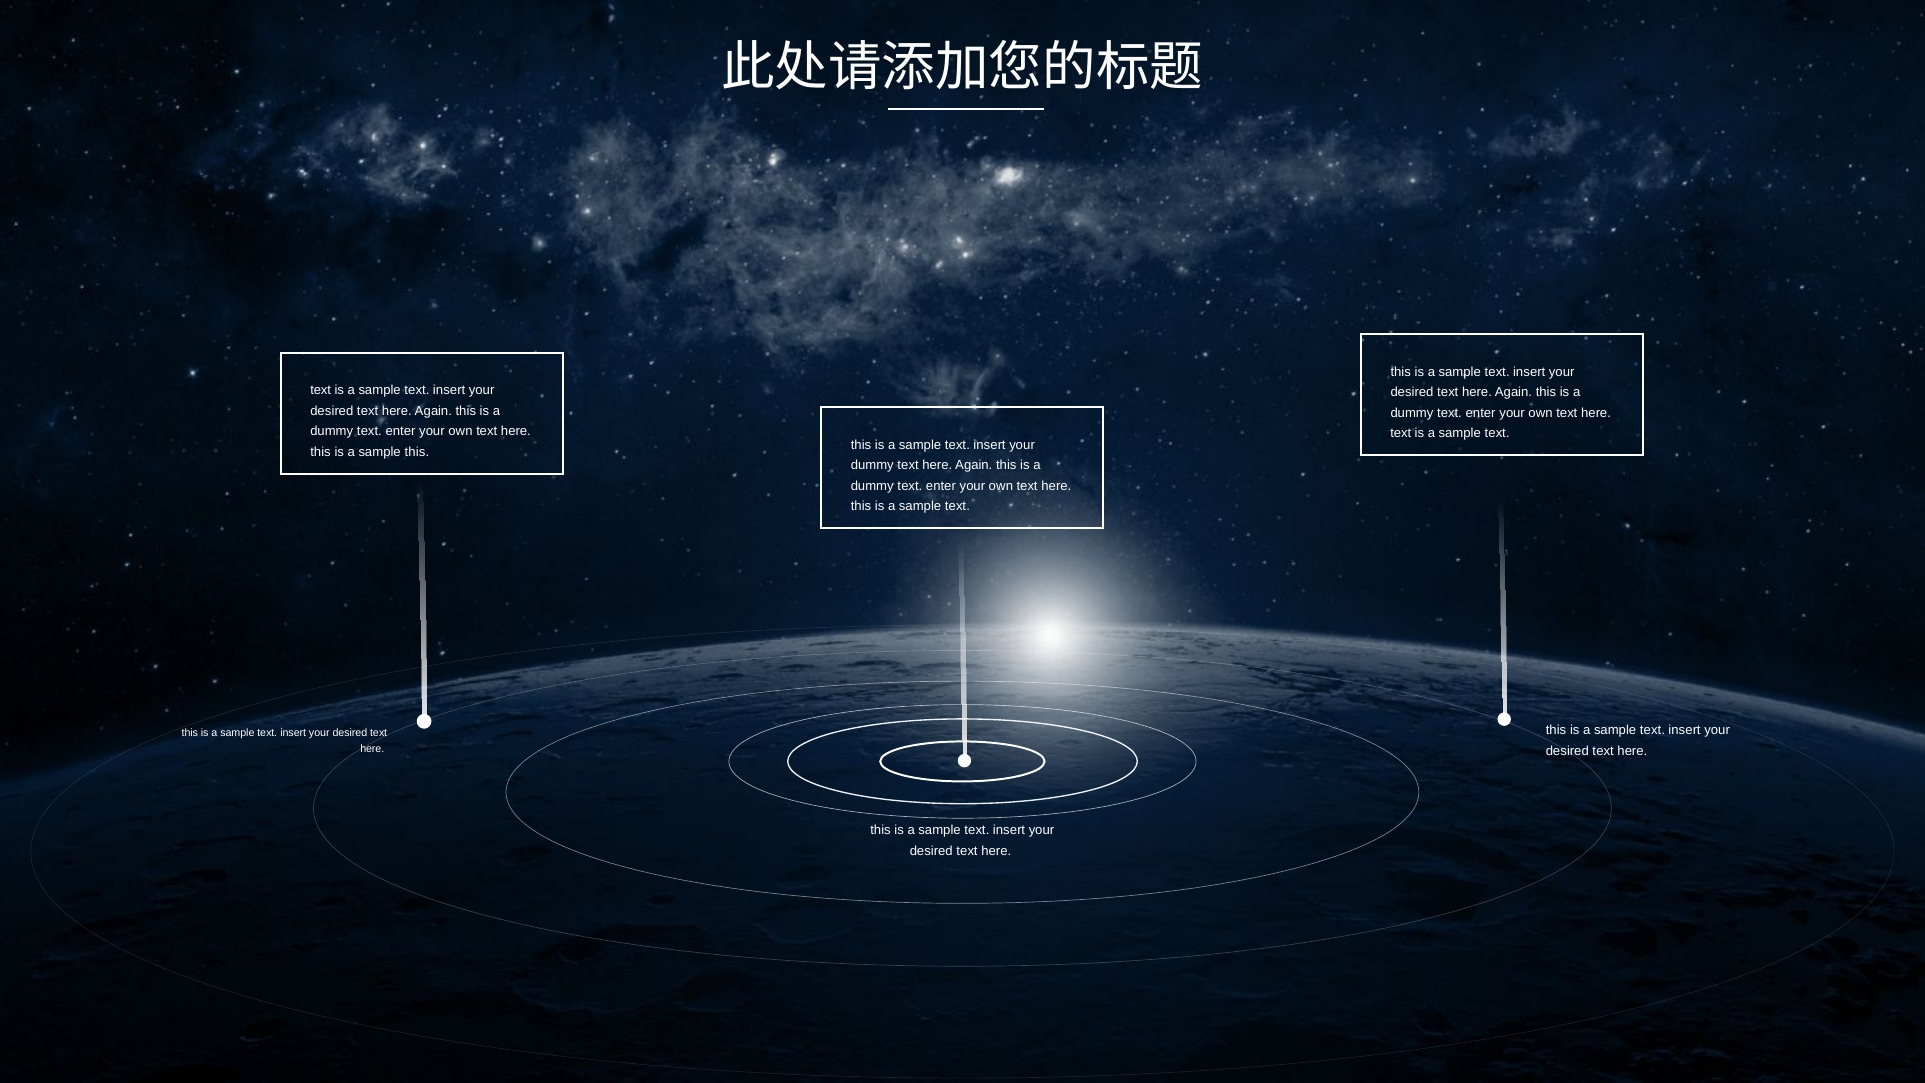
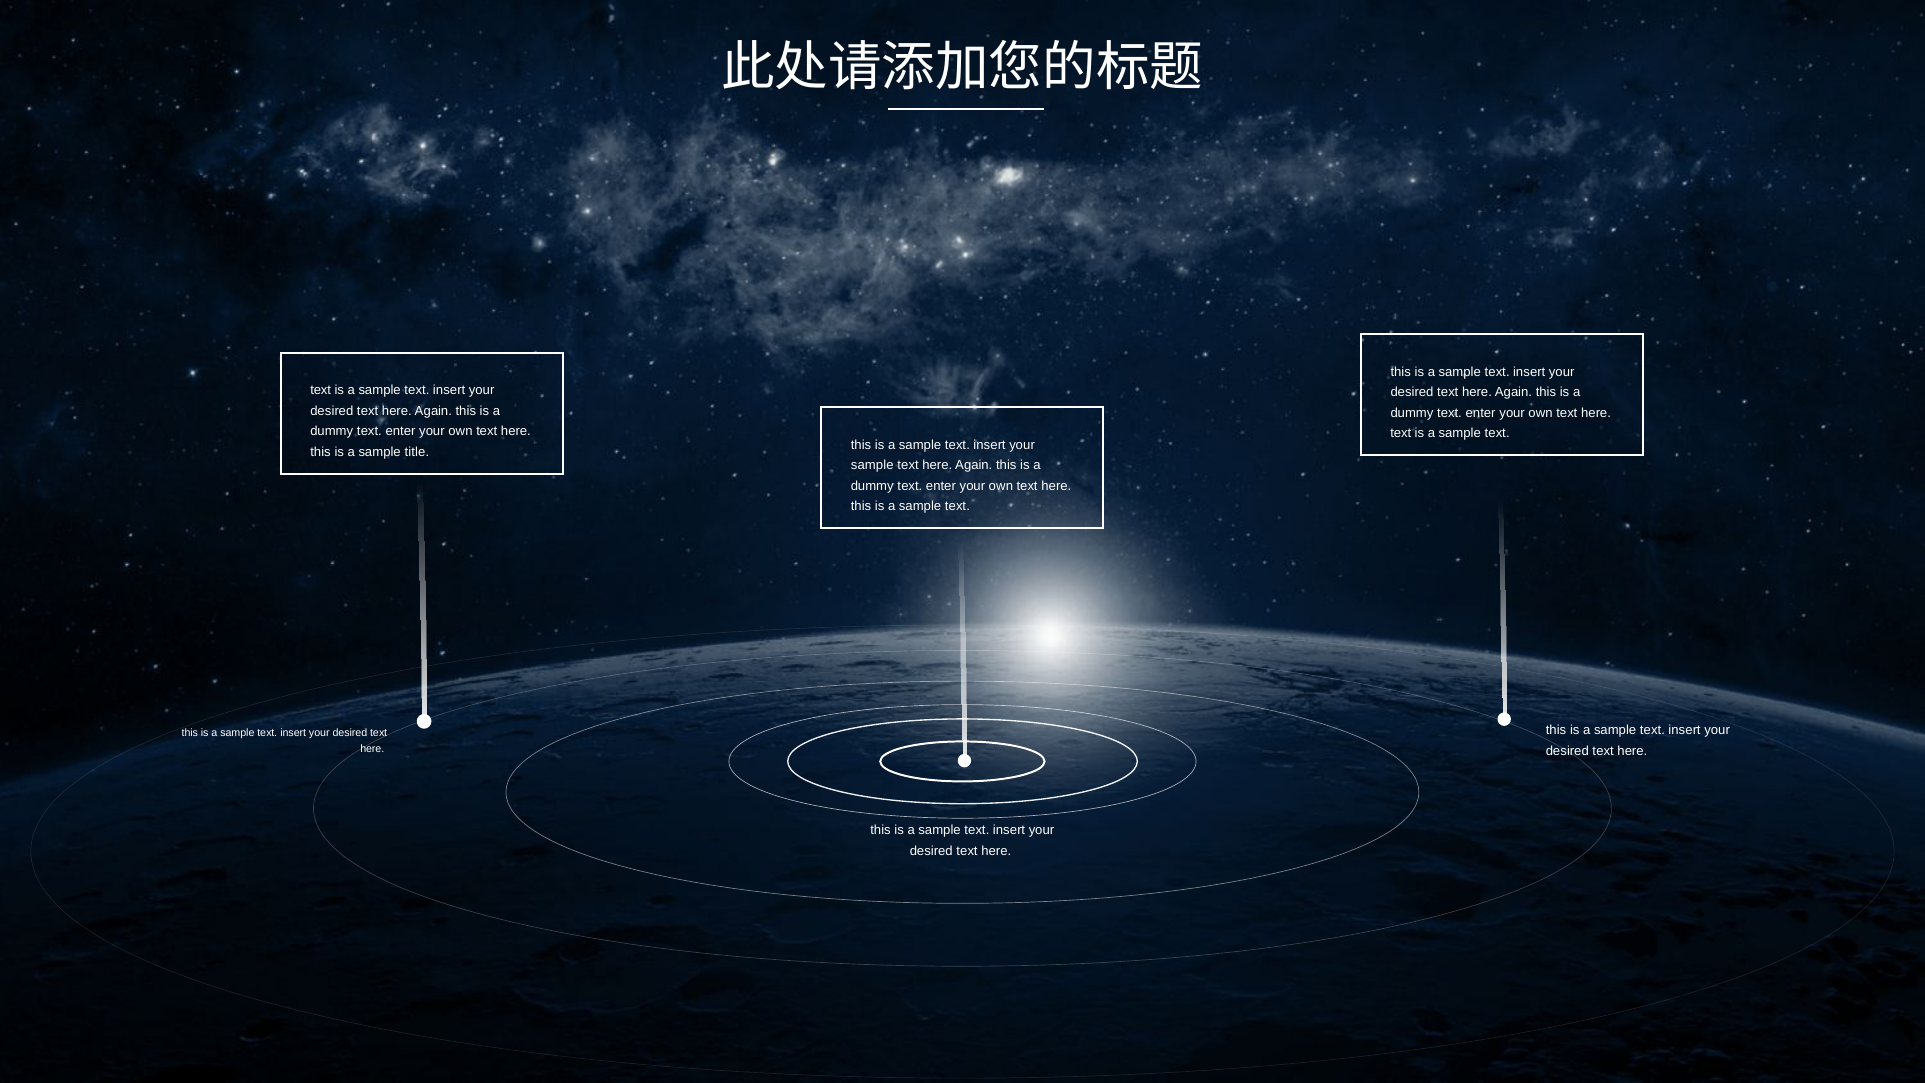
sample this: this -> title
dummy at (872, 465): dummy -> sample
